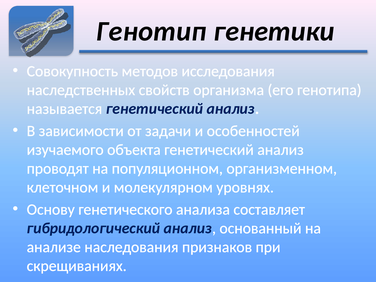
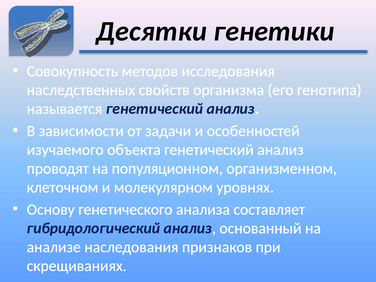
Генотип: Генотип -> Десятки
